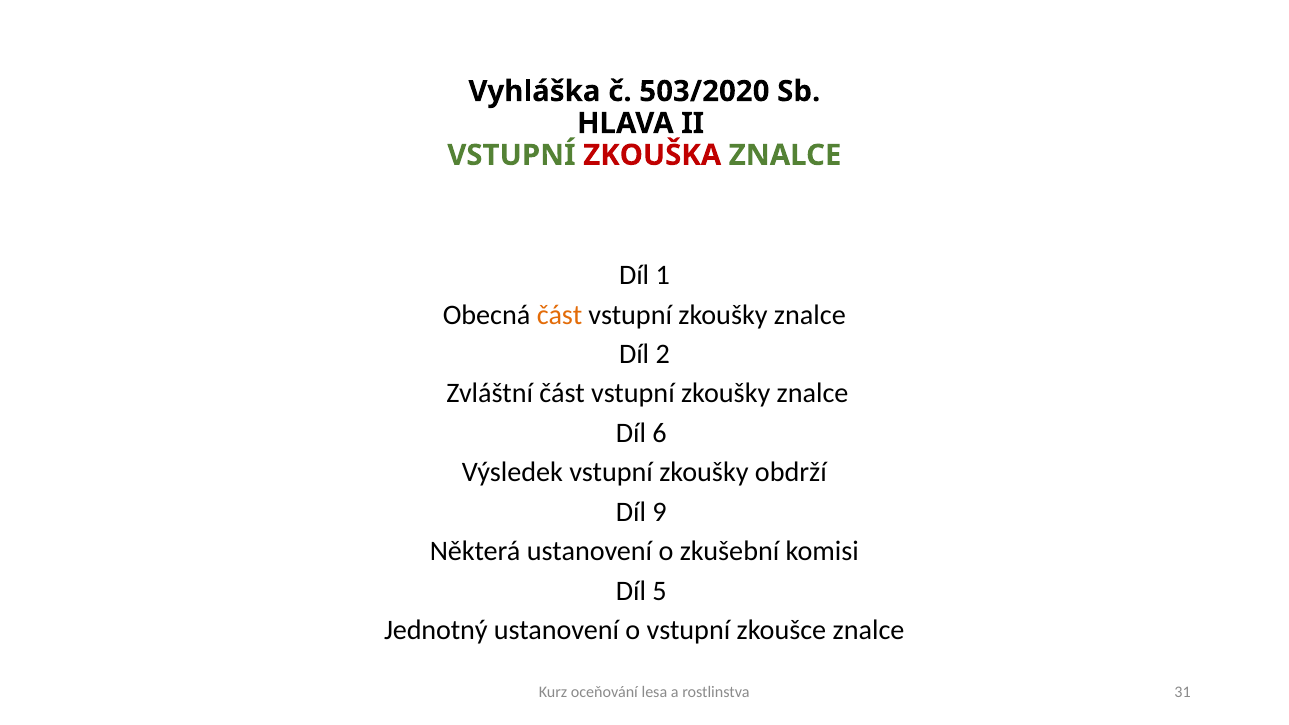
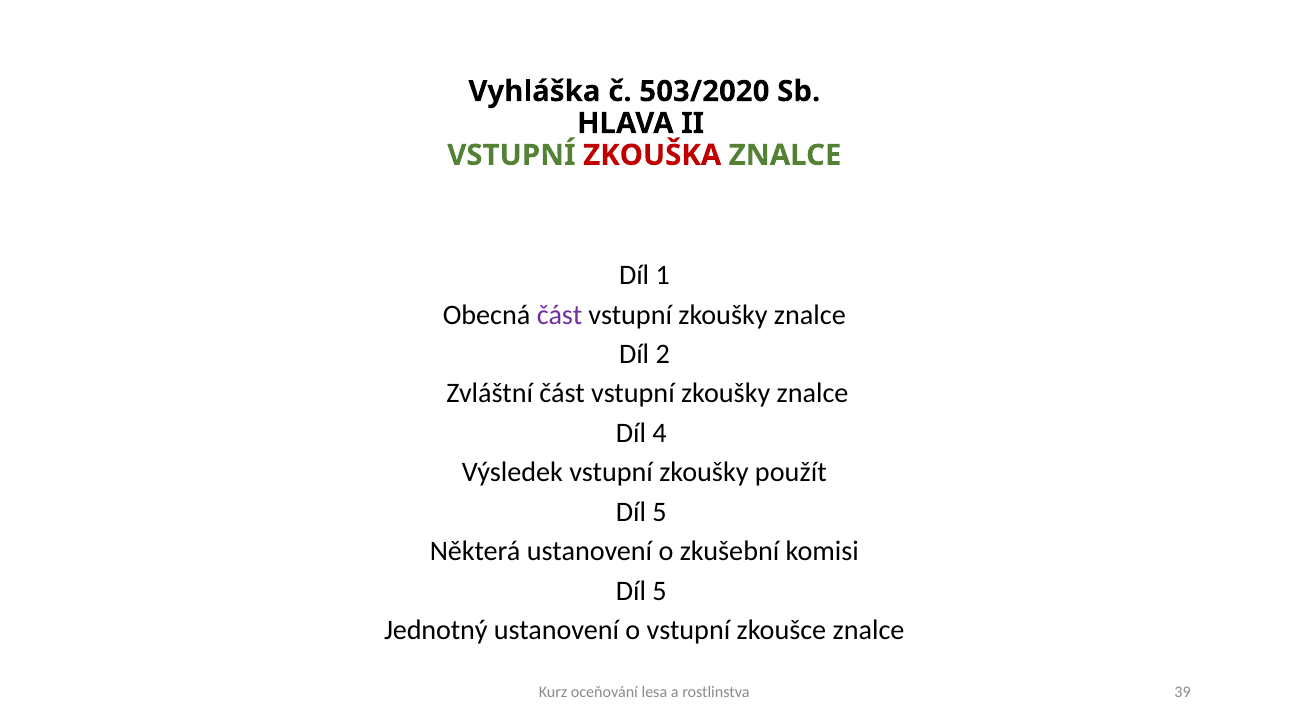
část at (559, 315) colour: orange -> purple
6: 6 -> 4
obdrží: obdrží -> použít
9 at (660, 512): 9 -> 5
31: 31 -> 39
